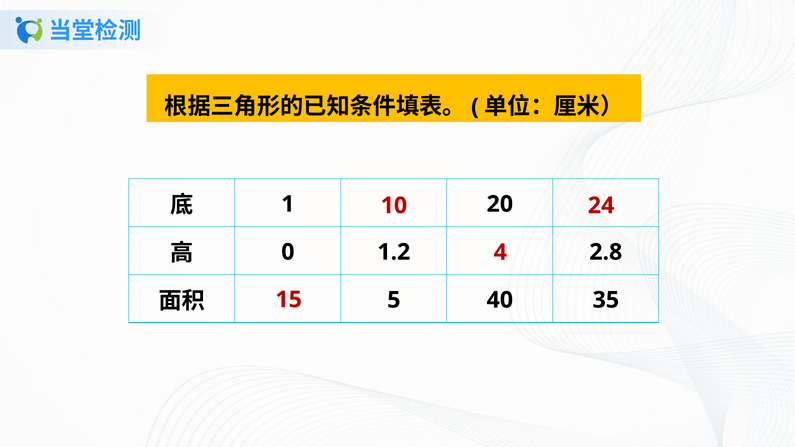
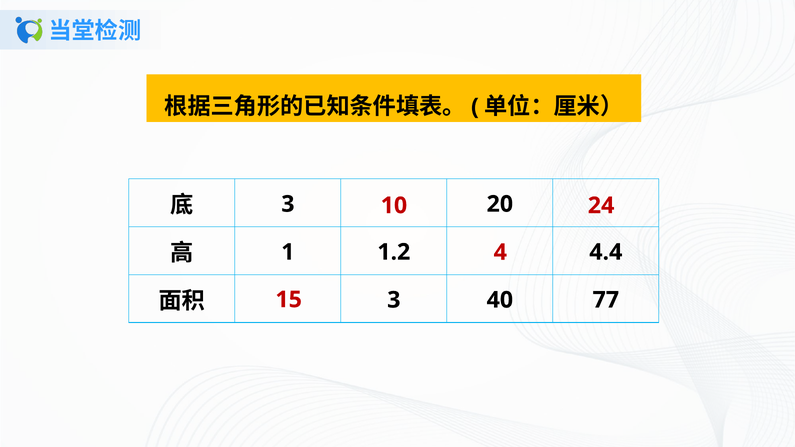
1 at (288, 204): 1 -> 3
0: 0 -> 1
2.8: 2.8 -> 4.4
5 at (394, 300): 5 -> 3
35: 35 -> 77
